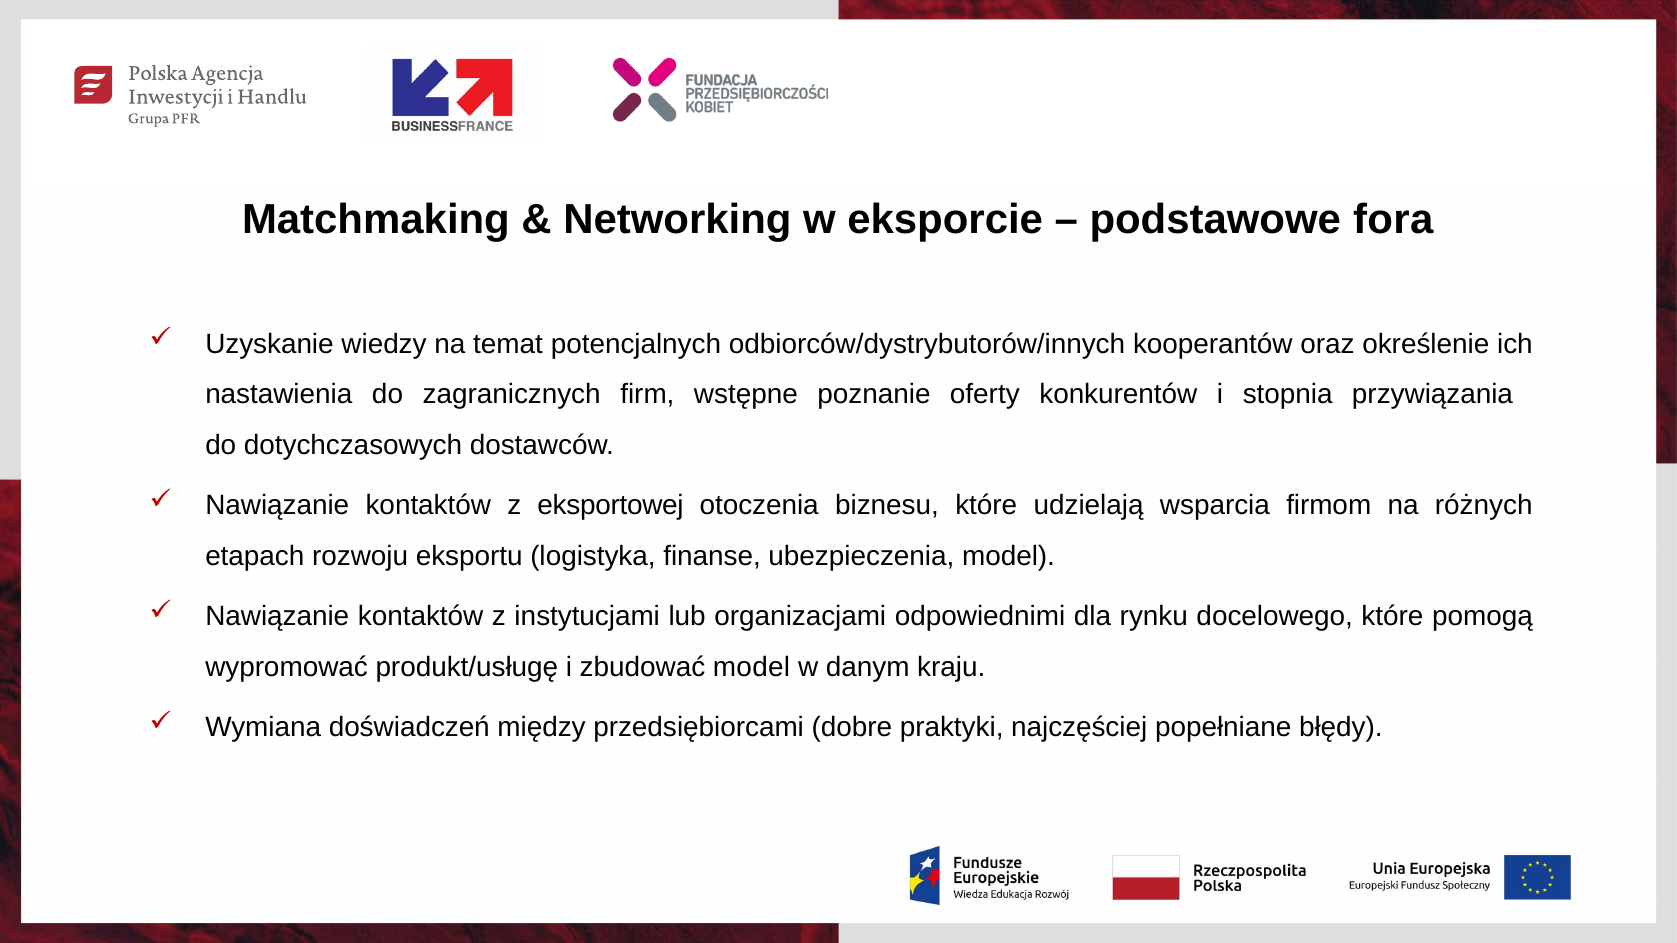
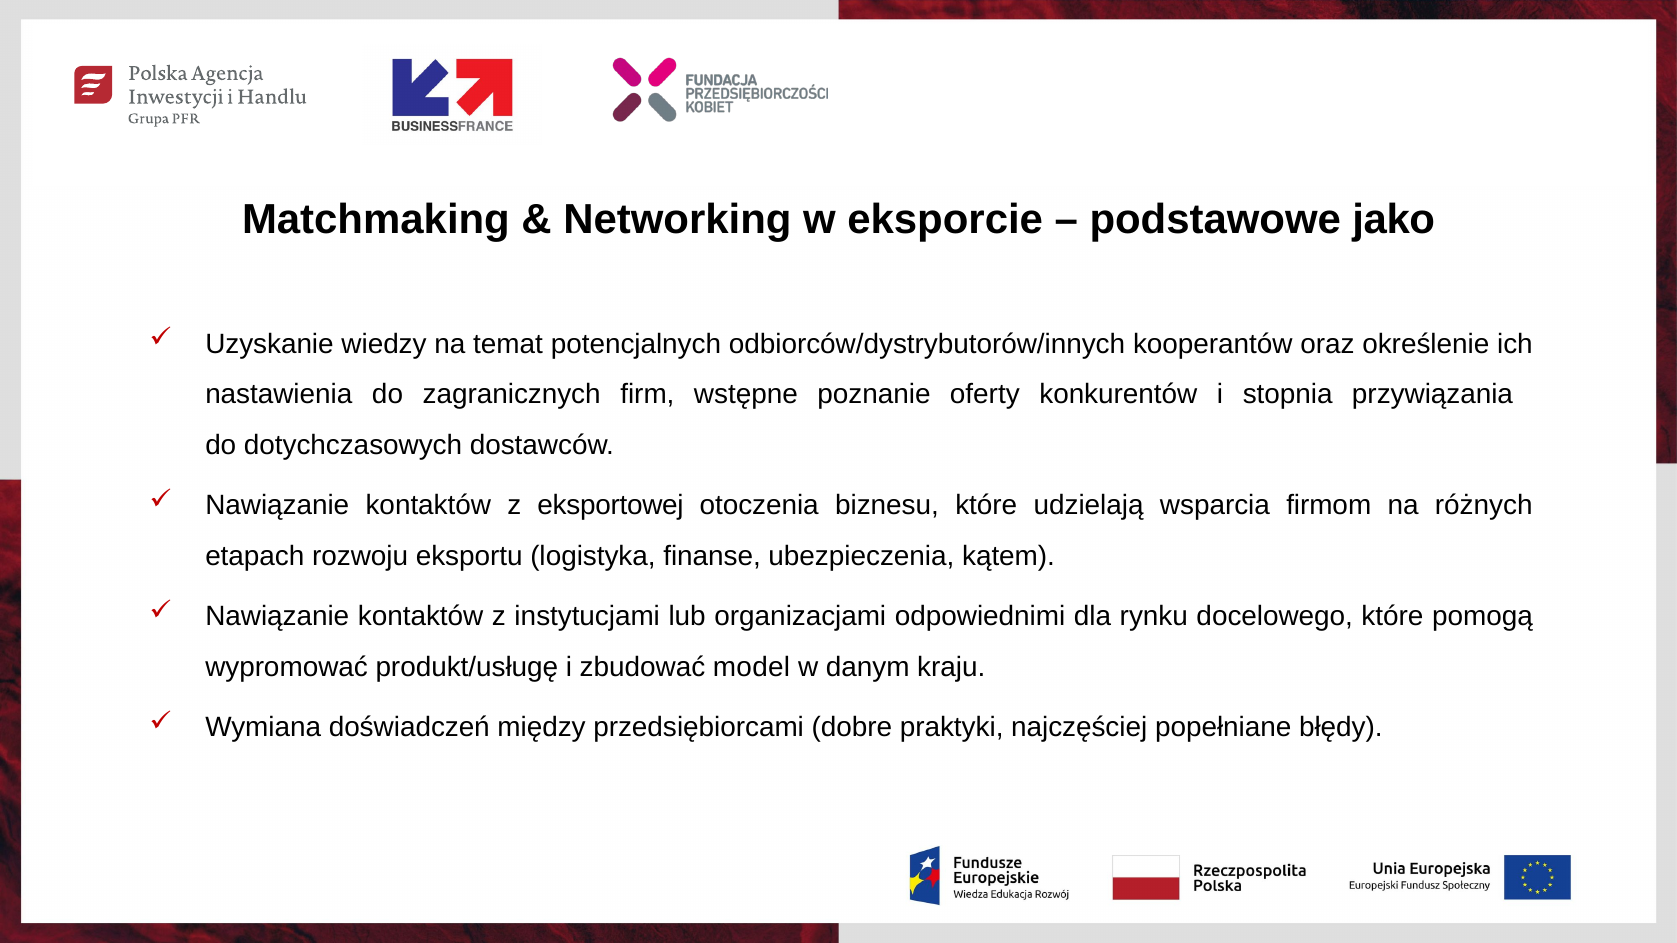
fora: fora -> jako
ubezpieczenia model: model -> kątem
